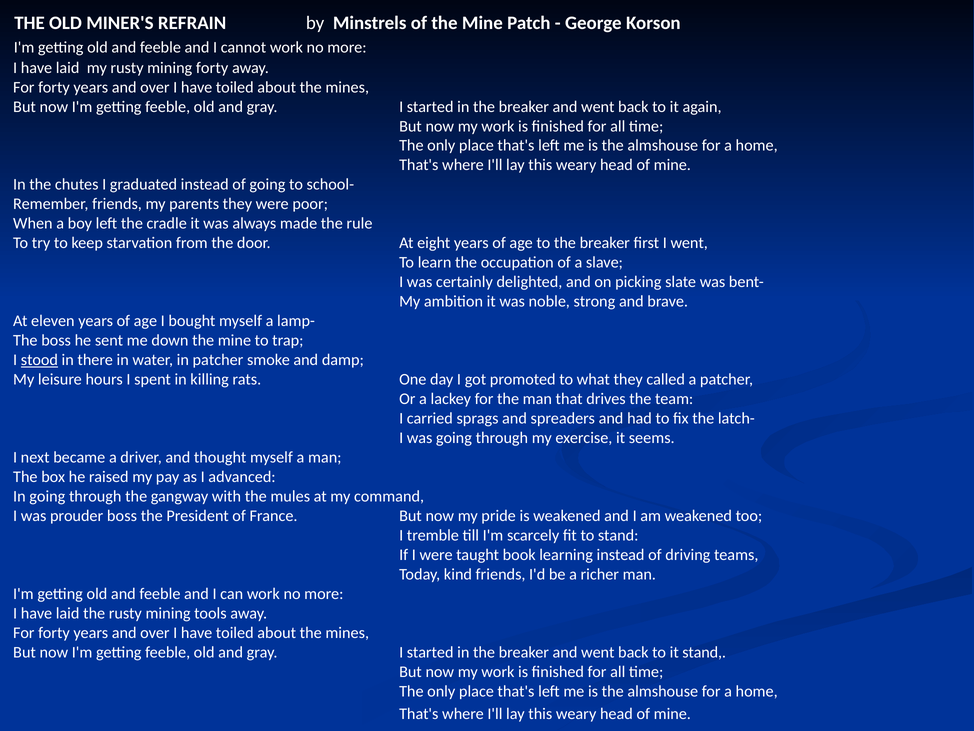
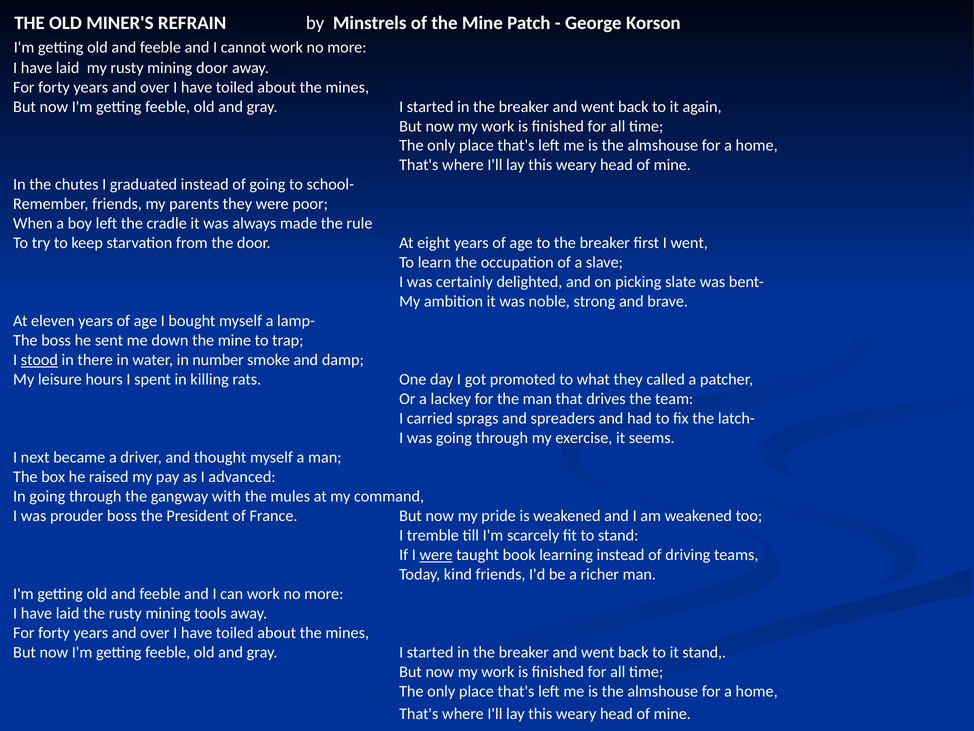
mining forty: forty -> door
in patcher: patcher -> number
were at (436, 555) underline: none -> present
